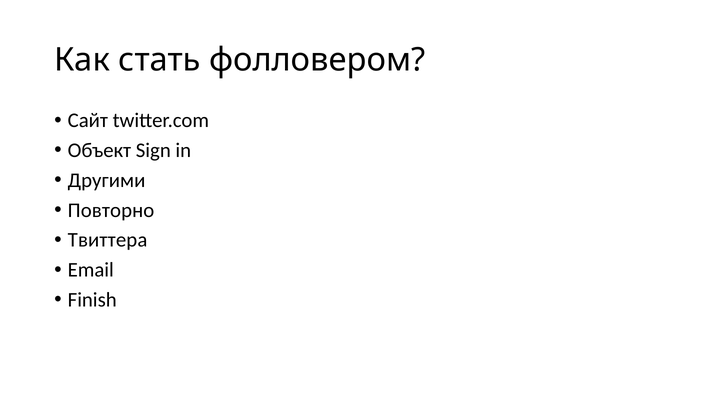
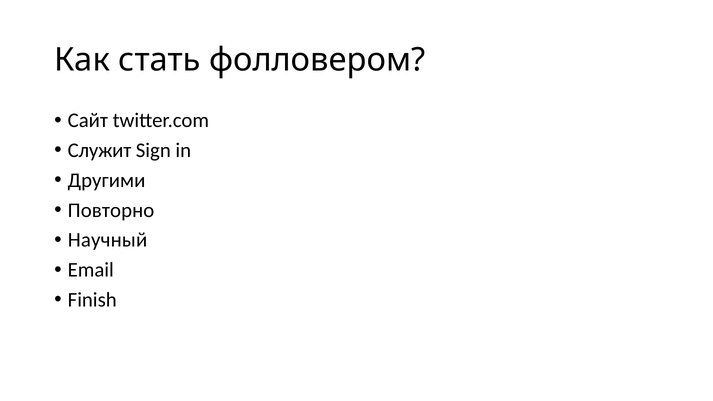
Объект: Объект -> Служит
Твиттера: Твиттера -> Научный
